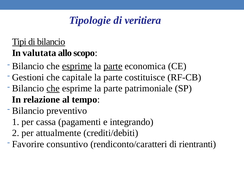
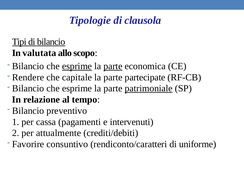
veritiera: veritiera -> clausola
Gestioni: Gestioni -> Rendere
costituisce: costituisce -> partecipate
che at (53, 88) underline: present -> none
patrimoniale underline: none -> present
integrando: integrando -> intervenuti
rientranti: rientranti -> uniforme
